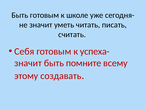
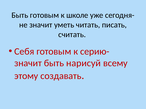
успеха-: успеха- -> серию-
помните: помните -> нарисуй
